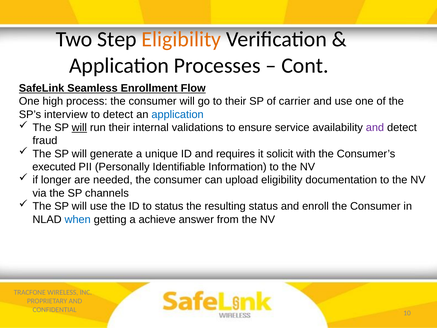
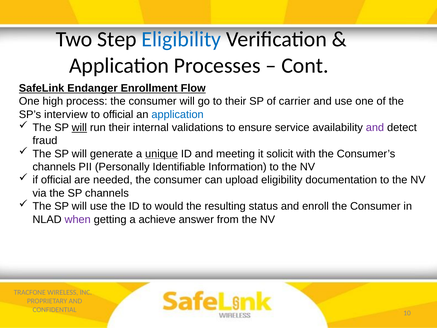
Eligibility at (181, 39) colour: orange -> blue
Seamless: Seamless -> Endanger
to detect: detect -> official
unique underline: none -> present
requires: requires -> meeting
executed at (54, 167): executed -> channels
if longer: longer -> official
to status: status -> would
when colour: blue -> purple
